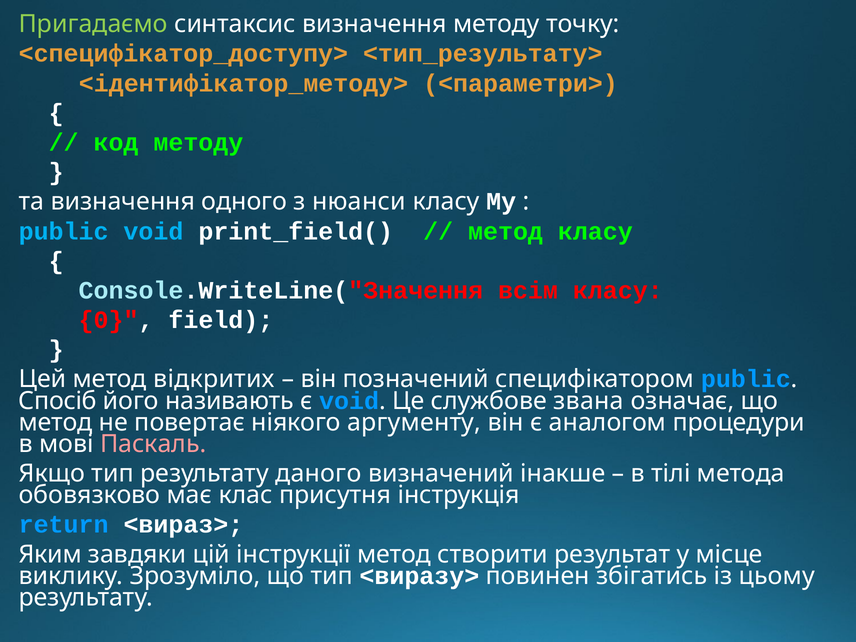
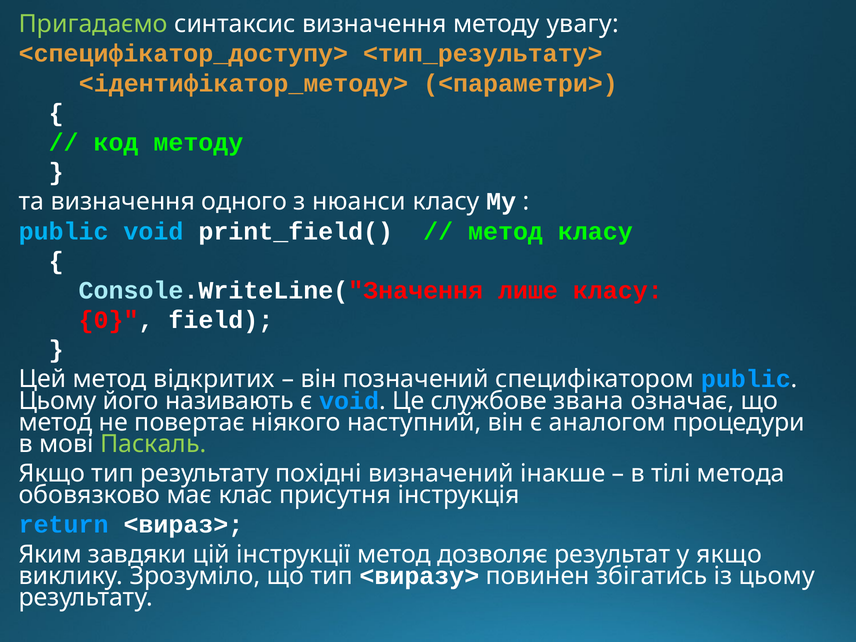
точку: точку -> увагу
всім: всім -> лише
Спосіб at (58, 401): Спосіб -> Цьому
аргументу: аргументу -> наступний
Паскаль colour: pink -> light green
даного: даного -> похідні
створити: створити -> дозволяє
у місце: місце -> якщо
